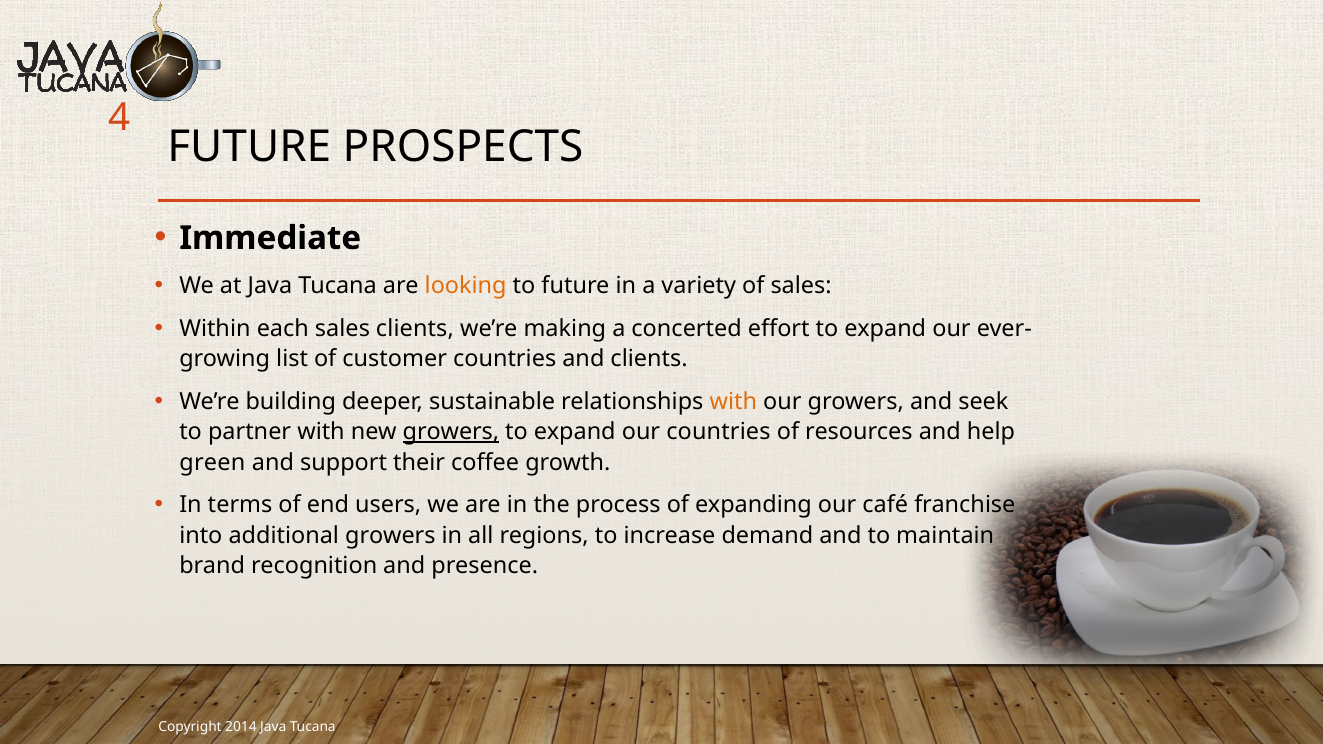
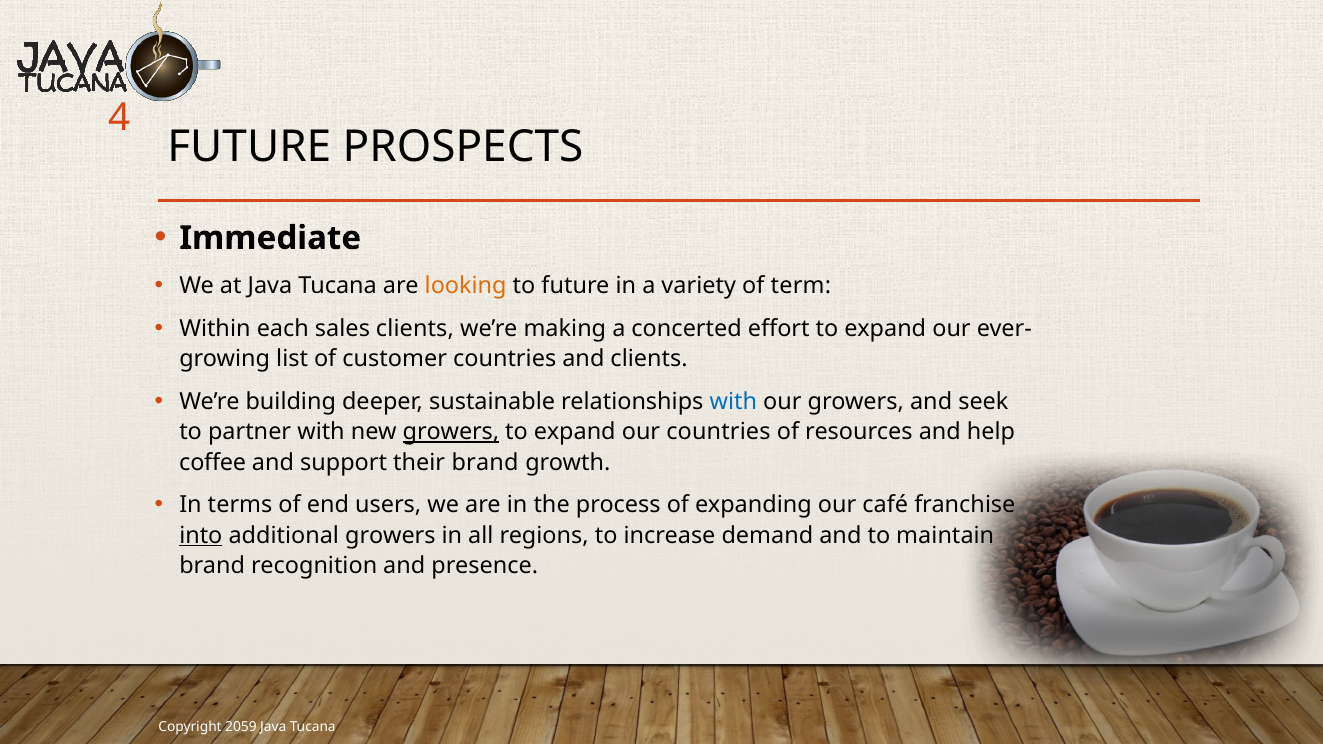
of sales: sales -> term
with at (733, 402) colour: orange -> blue
green: green -> coffee
their coffee: coffee -> brand
into underline: none -> present
2014: 2014 -> 2059
